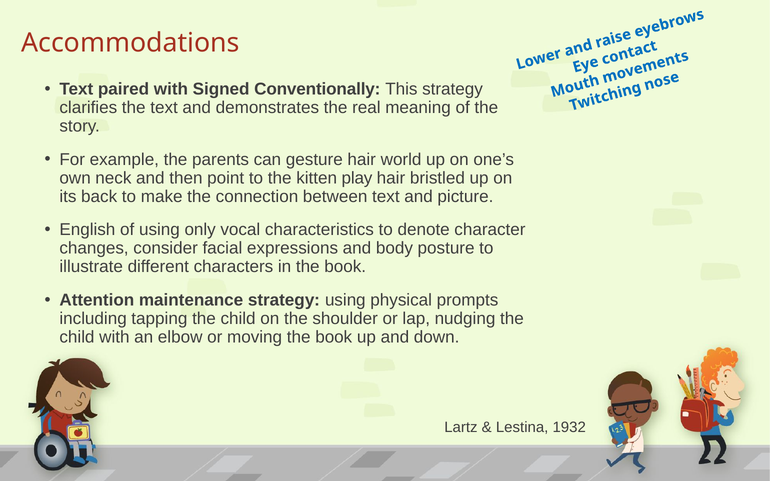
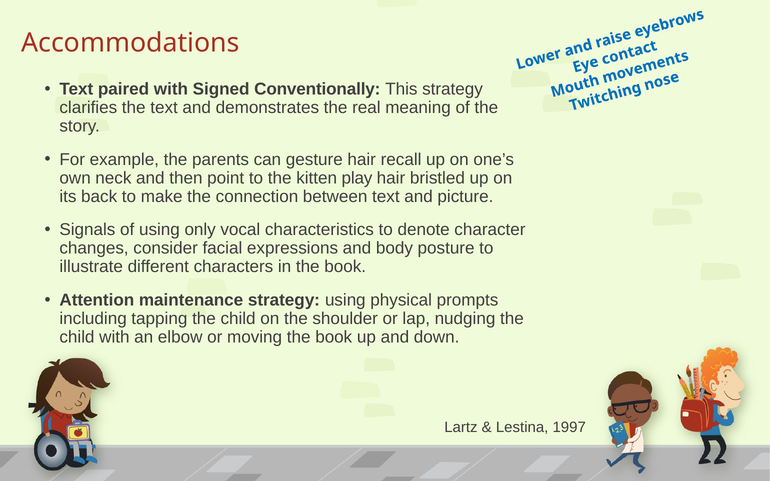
world: world -> recall
English: English -> Signals
1932: 1932 -> 1997
